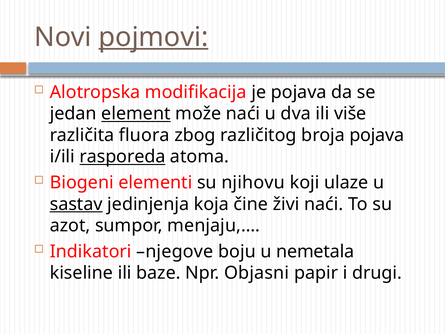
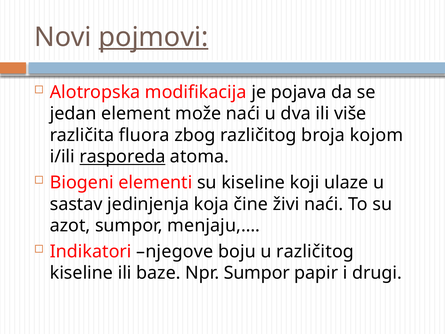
element underline: present -> none
broja pojava: pojava -> kojom
su njihovu: njihovu -> kiseline
sastav underline: present -> none
u nemetala: nemetala -> različitog
Npr Objasni: Objasni -> Sumpor
